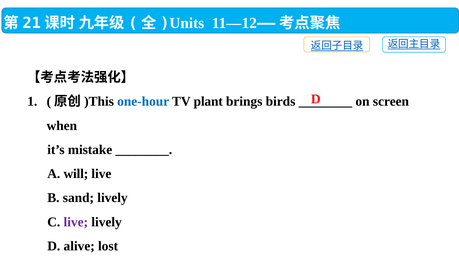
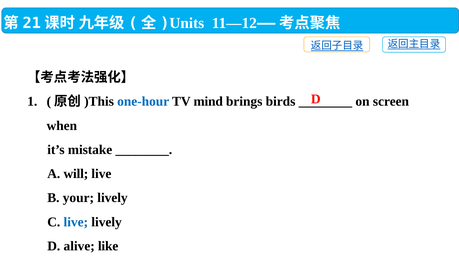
plant: plant -> mind
sand: sand -> your
live at (76, 222) colour: purple -> blue
lost: lost -> like
